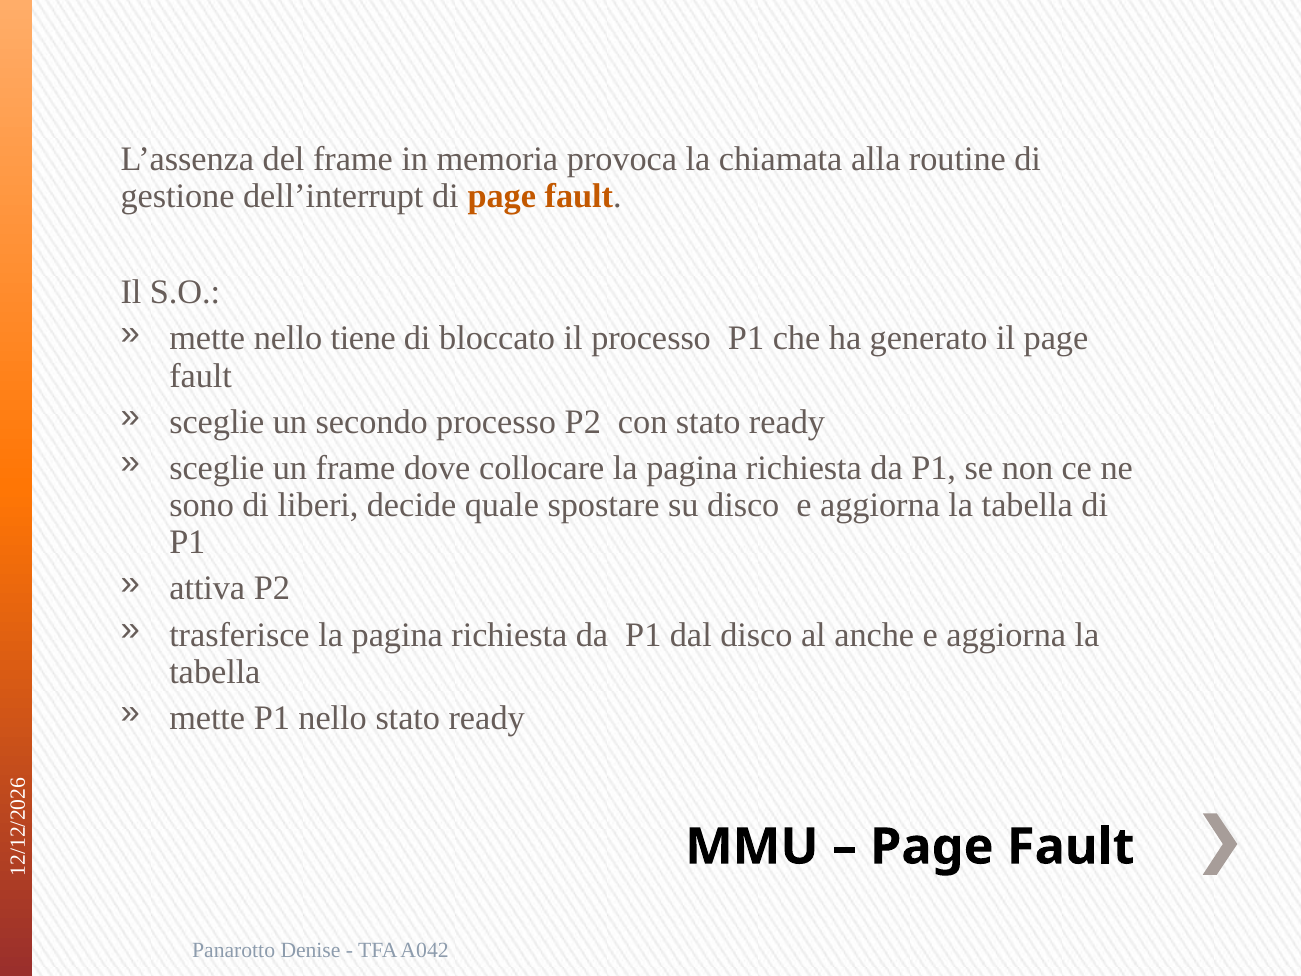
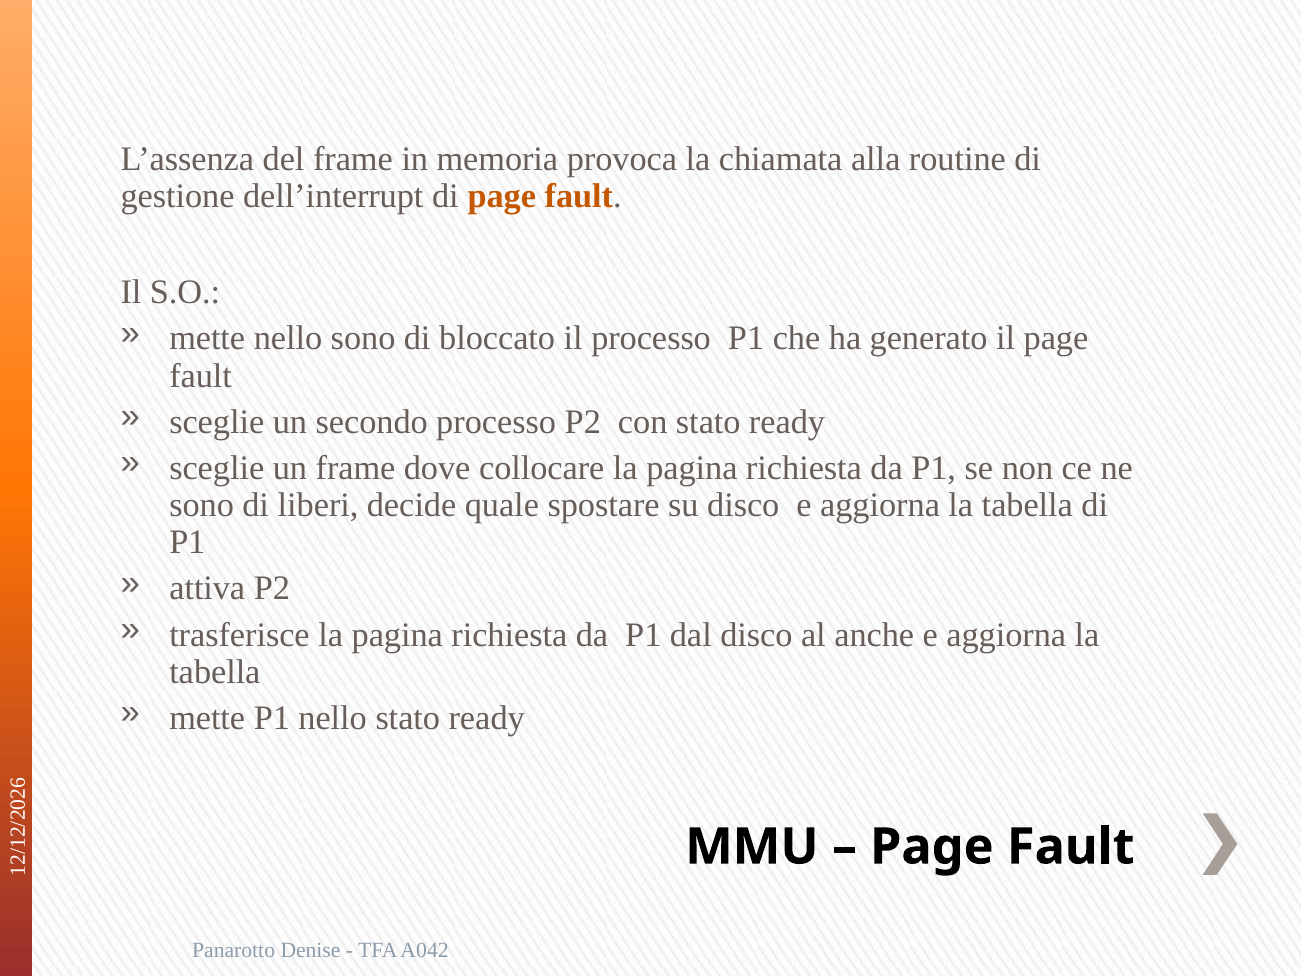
nello tiene: tiene -> sono
